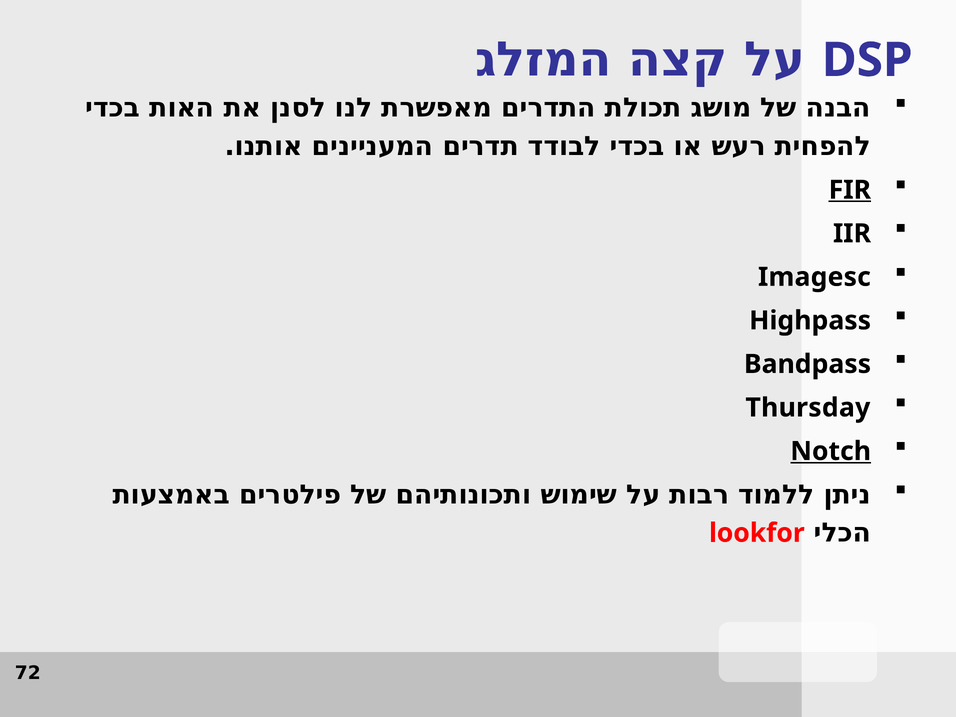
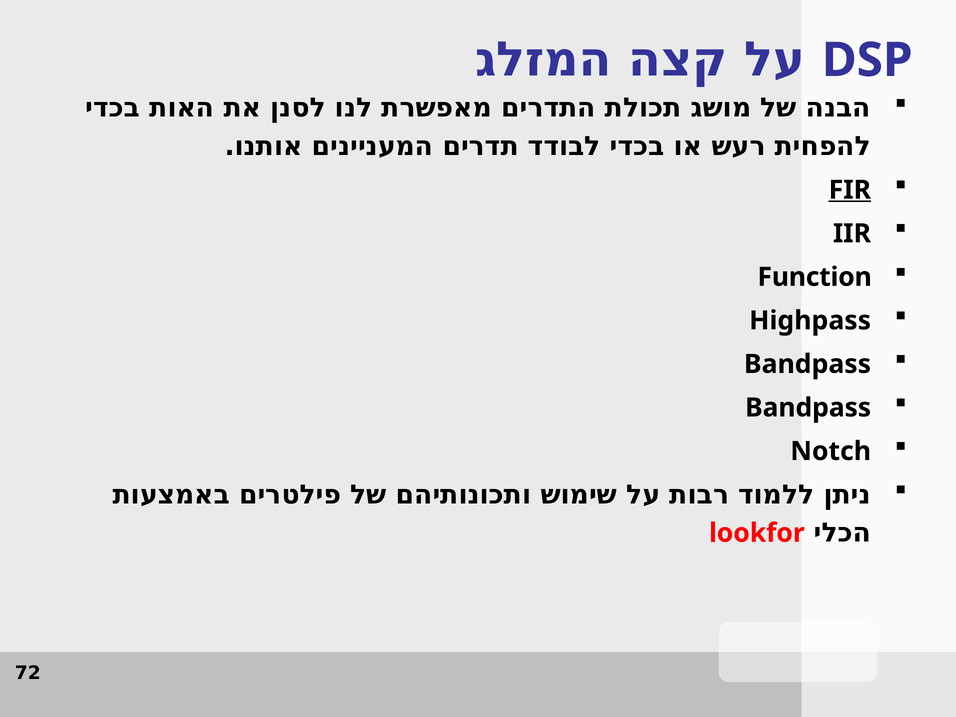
Imagesc: Imagesc -> Function
Thursday at (808, 408): Thursday -> Bandpass
Notch underline: present -> none
